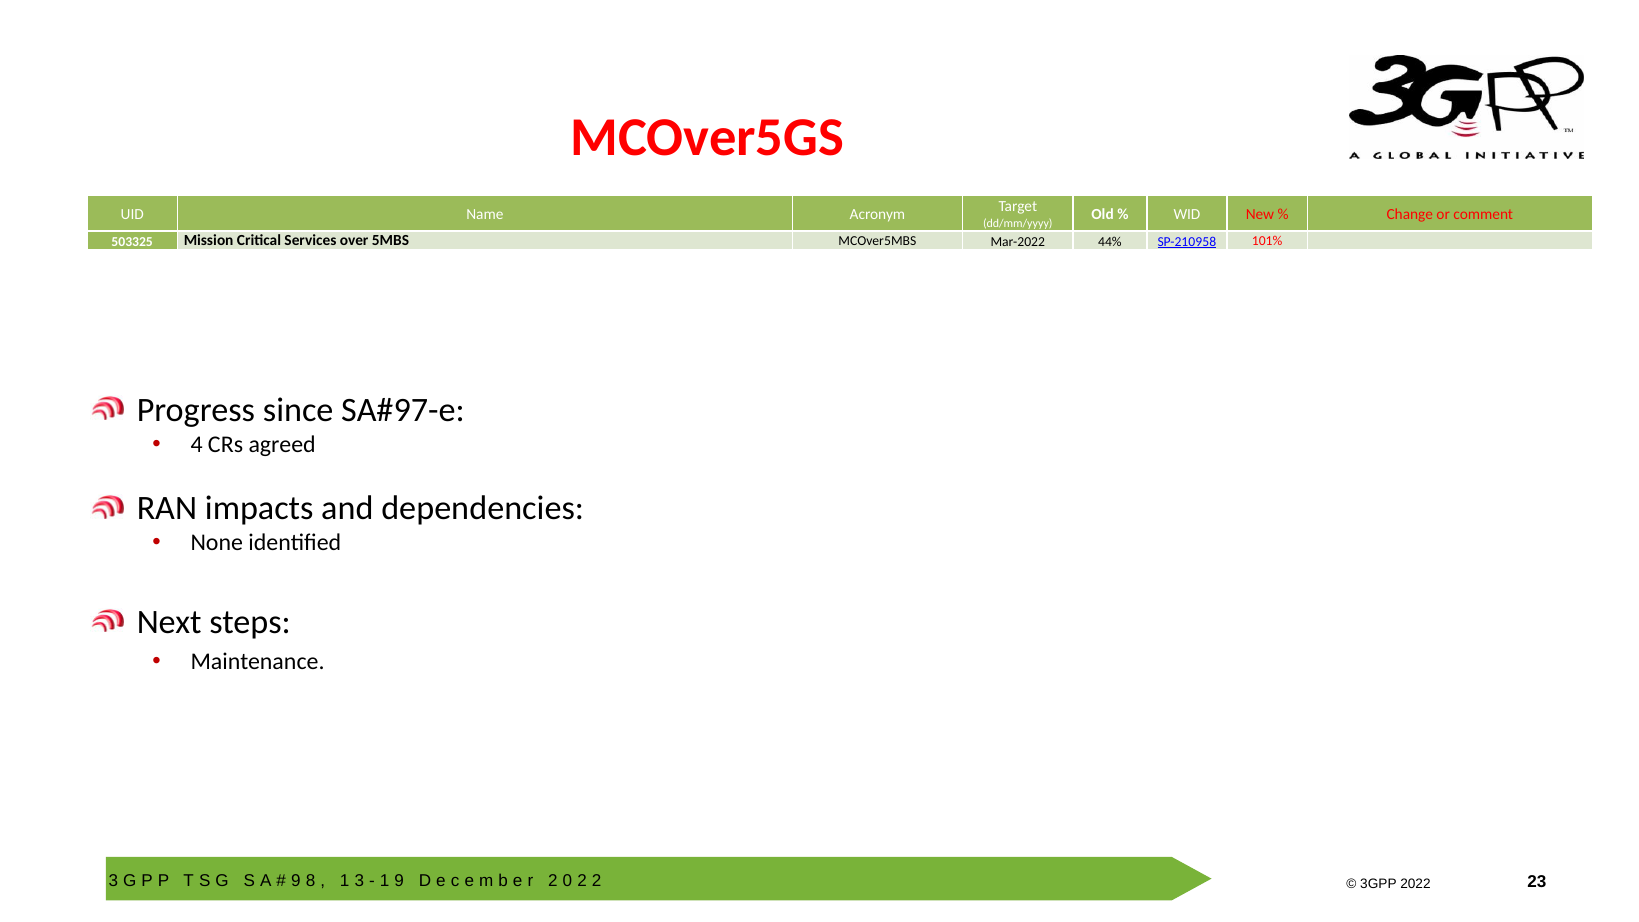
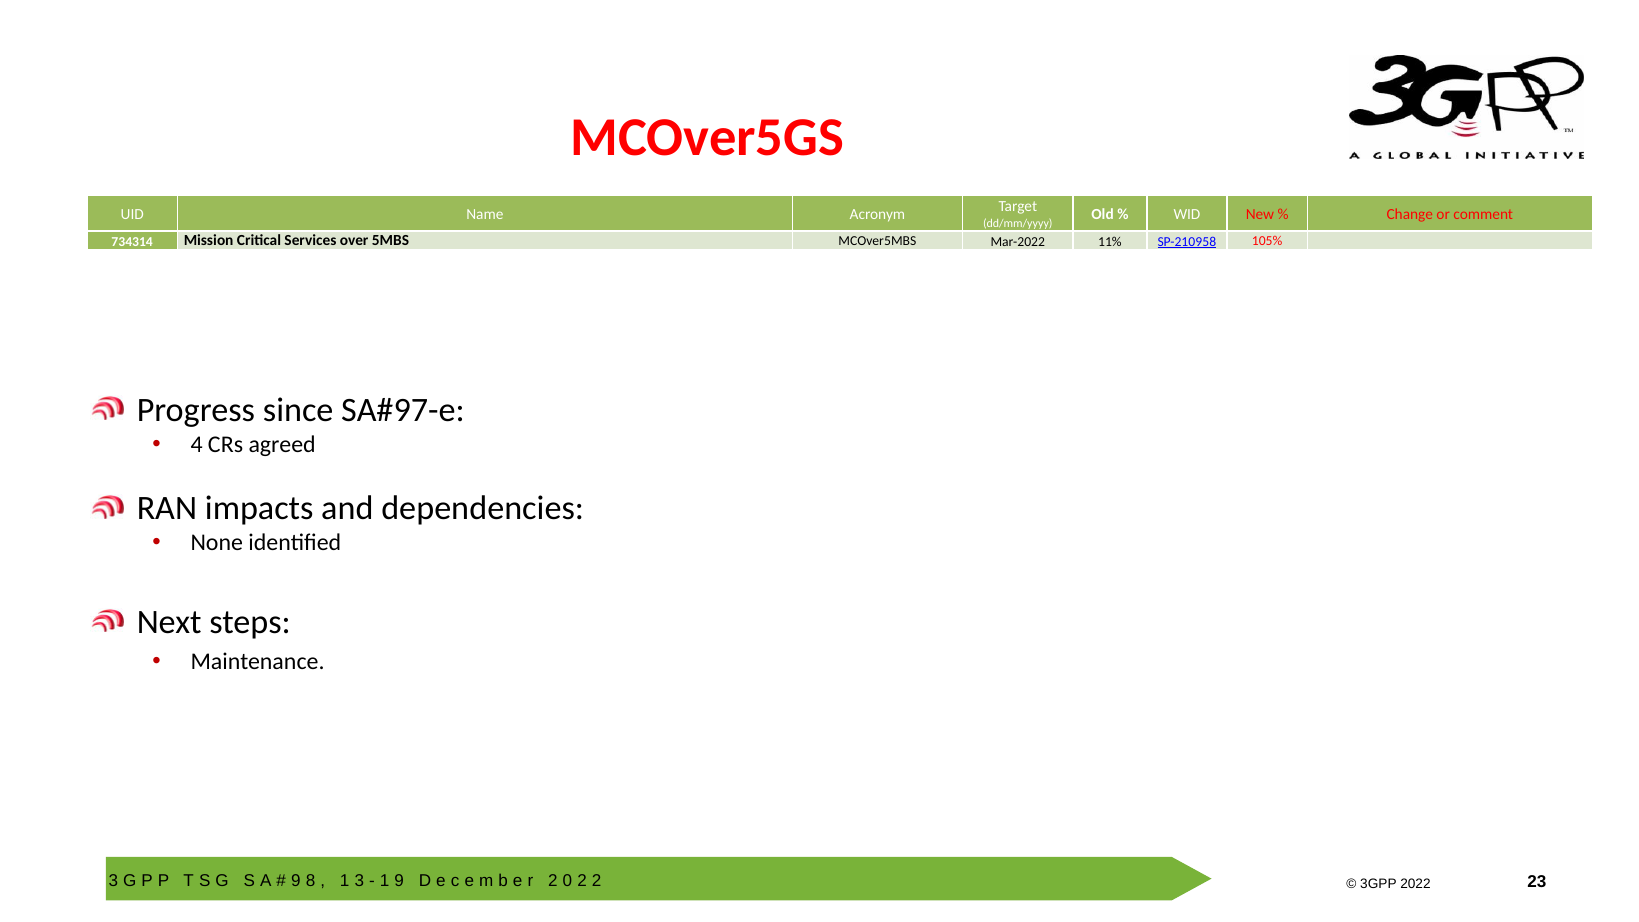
503325: 503325 -> 734314
44%: 44% -> 11%
101%: 101% -> 105%
